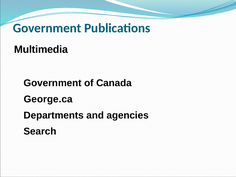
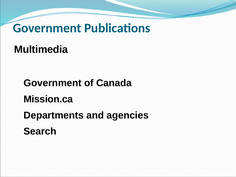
George.ca: George.ca -> Mission.ca
